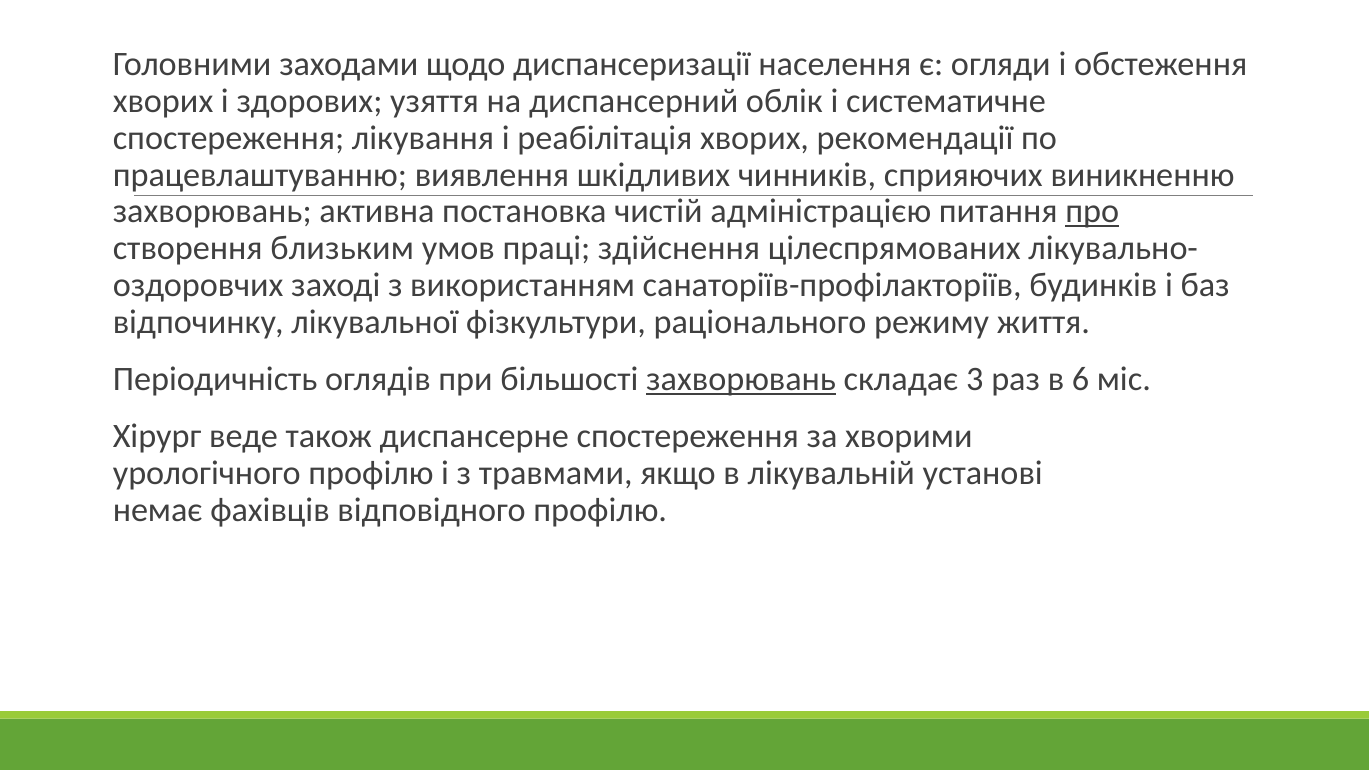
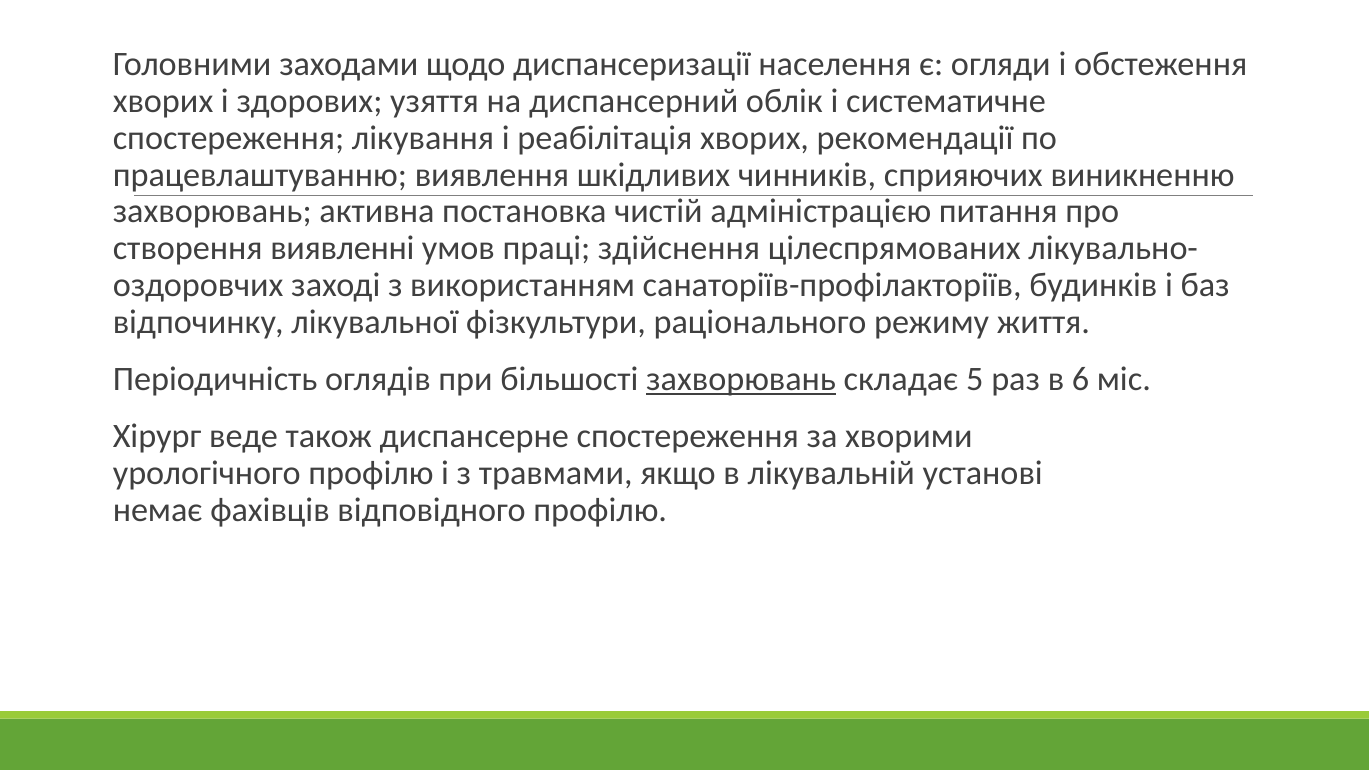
про underline: present -> none
близьким: близьким -> виявленні
3: 3 -> 5
